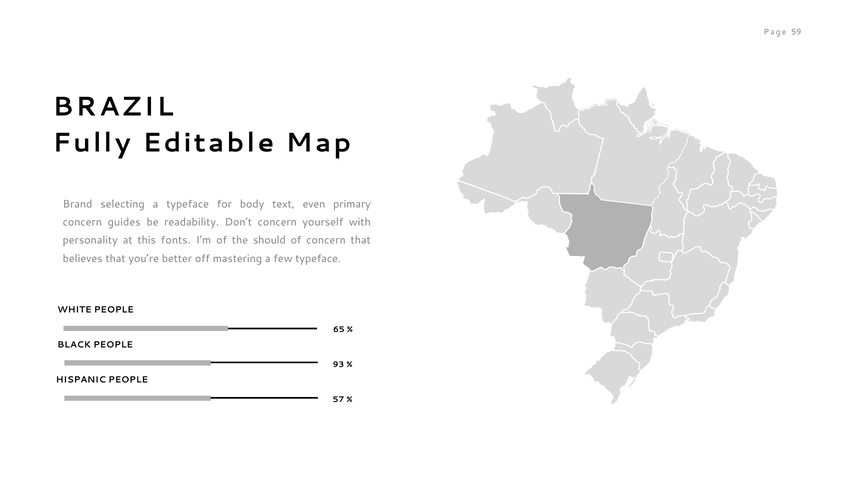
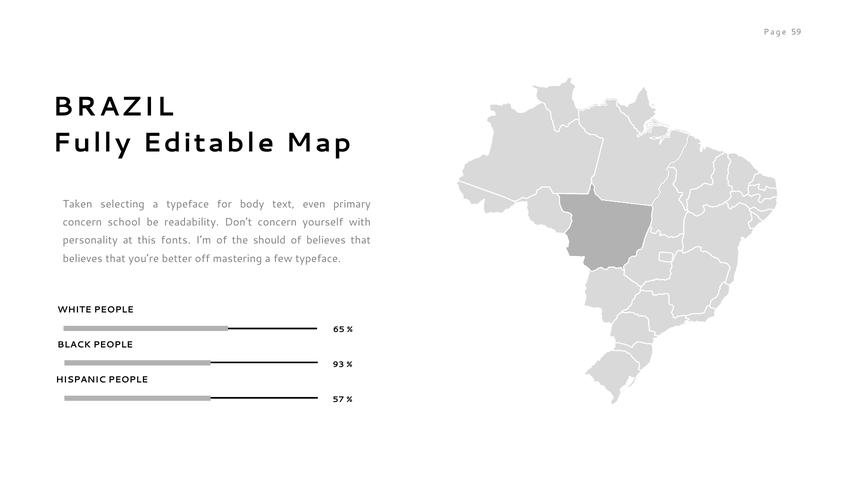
Brand: Brand -> Taken
guides: guides -> school
of concern: concern -> believes
